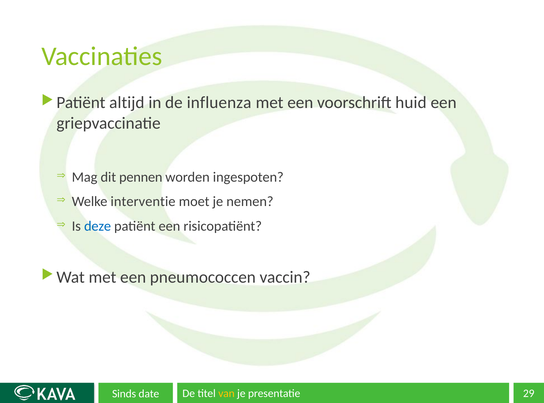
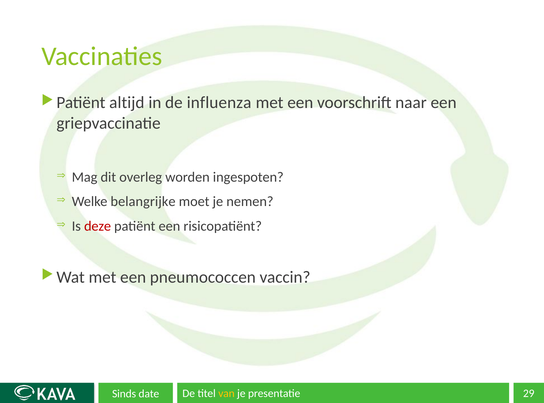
huid: huid -> naar
pennen: pennen -> overleg
interventie: interventie -> belangrijke
deze colour: blue -> red
